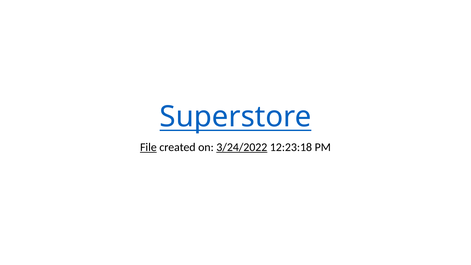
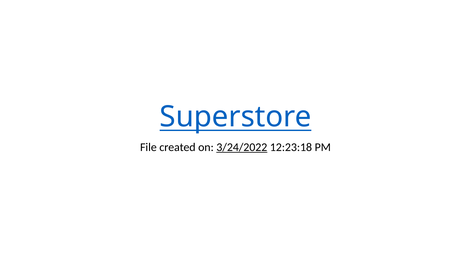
File underline: present -> none
